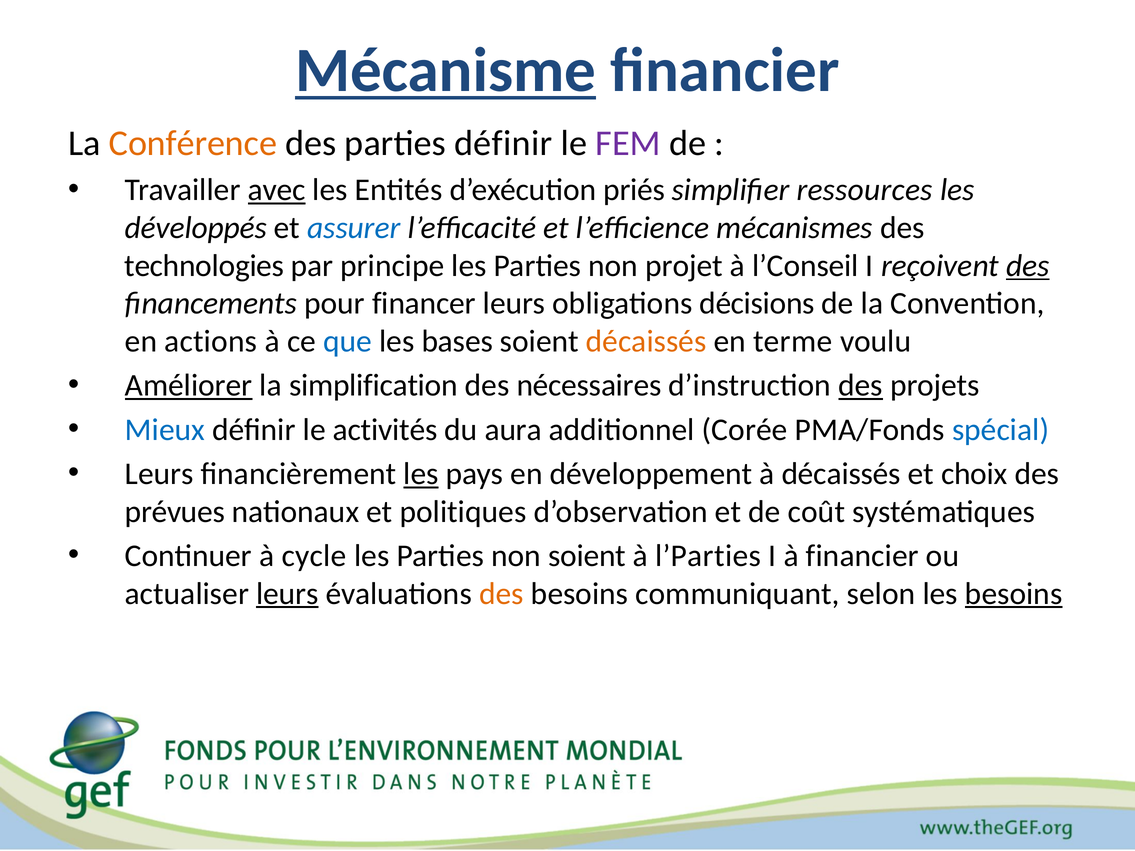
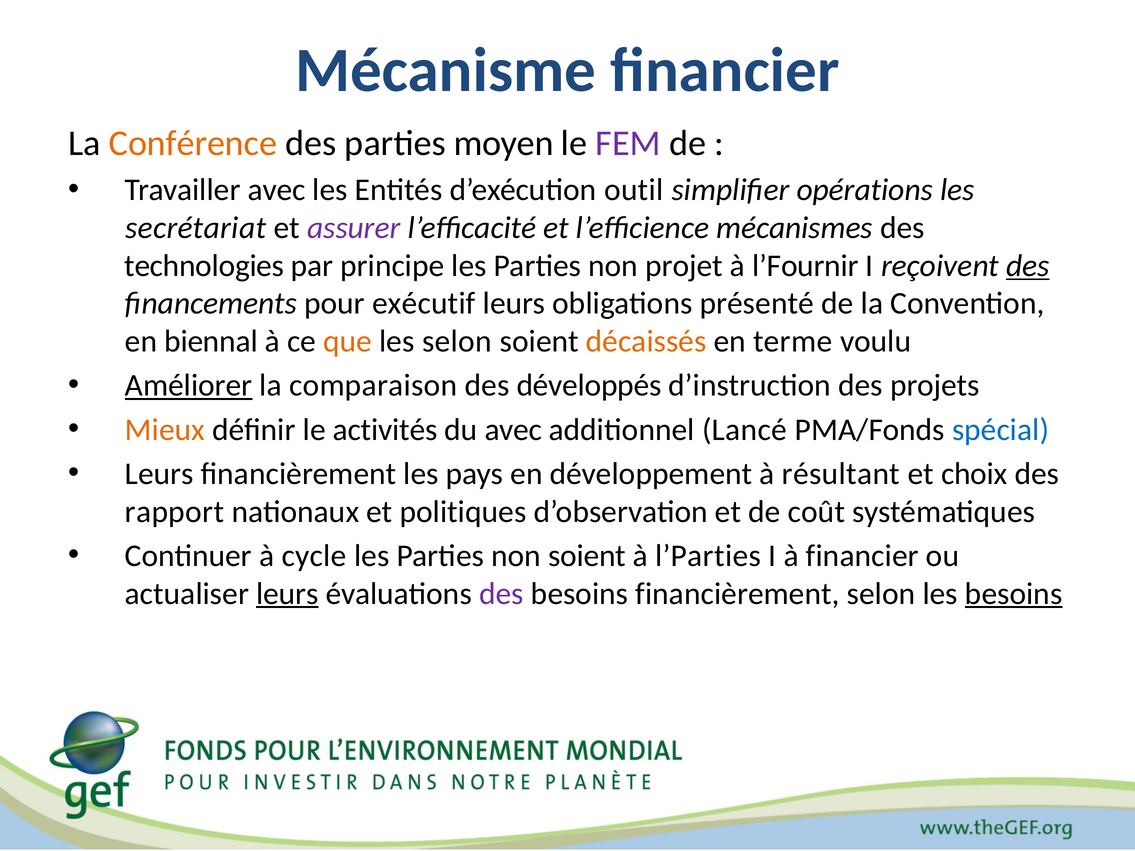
Mécanisme underline: present -> none
parties définir: définir -> moyen
avec at (277, 190) underline: present -> none
priés: priés -> outil
ressources: ressources -> opérations
développés: développés -> secrétariat
assurer colour: blue -> purple
l’Conseil: l’Conseil -> l’Fournir
financer: financer -> exécutif
décisions: décisions -> présenté
actions: actions -> biennal
que colour: blue -> orange
les bases: bases -> selon
simplification: simplification -> comparaison
nécessaires: nécessaires -> développés
des at (861, 386) underline: present -> none
Mieux colour: blue -> orange
du aura: aura -> avec
Corée: Corée -> Lancé
les at (421, 474) underline: present -> none
à décaissés: décaissés -> résultant
prévues: prévues -> rapport
des at (501, 594) colour: orange -> purple
besoins communiquant: communiquant -> financièrement
